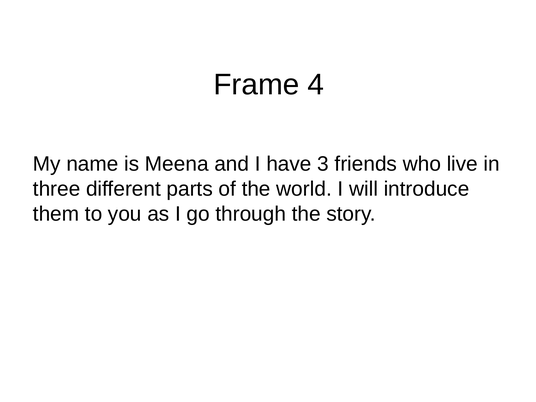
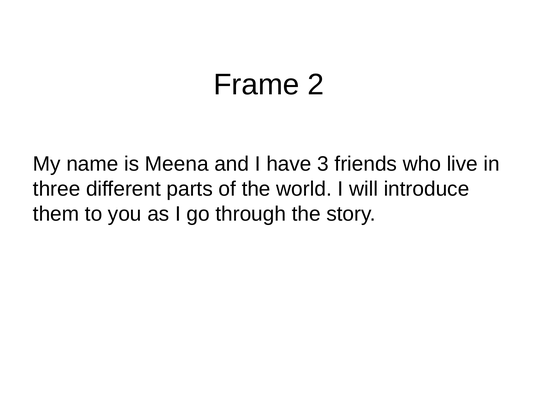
4: 4 -> 2
